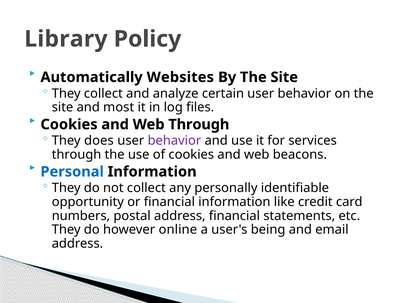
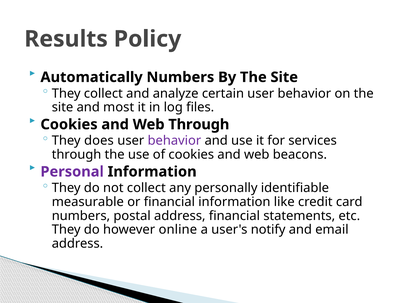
Library: Library -> Results
Automatically Websites: Websites -> Numbers
Personal colour: blue -> purple
opportunity: opportunity -> measurable
being: being -> notify
